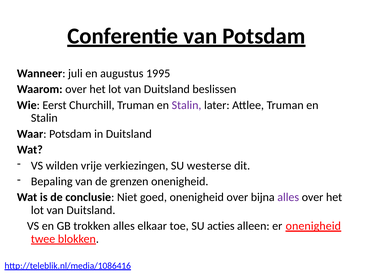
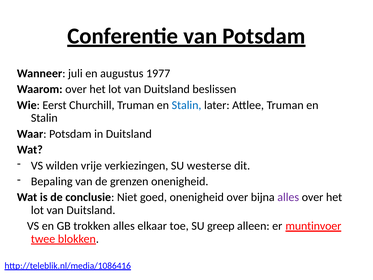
1995: 1995 -> 1977
Stalin at (187, 105) colour: purple -> blue
acties: acties -> greep
er onenigheid: onenigheid -> muntinvoer
